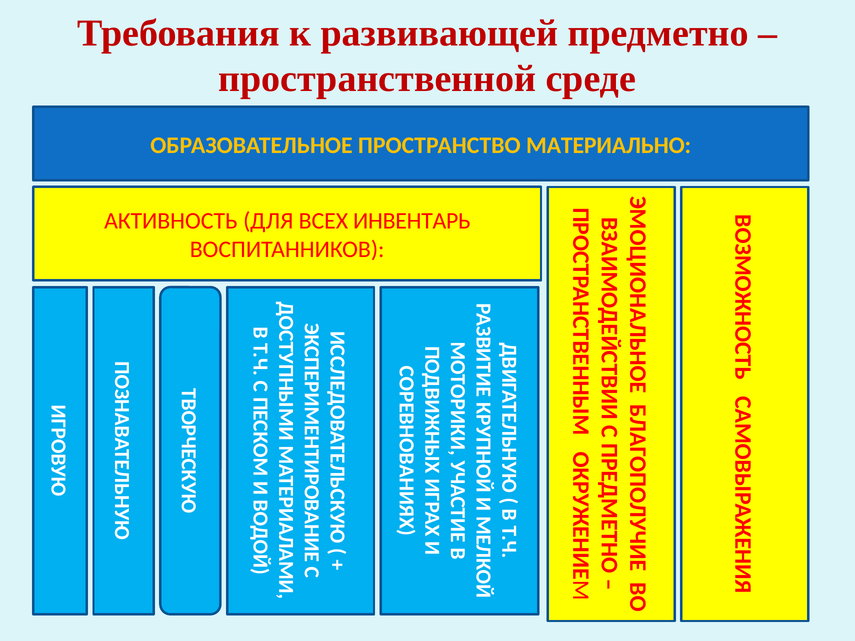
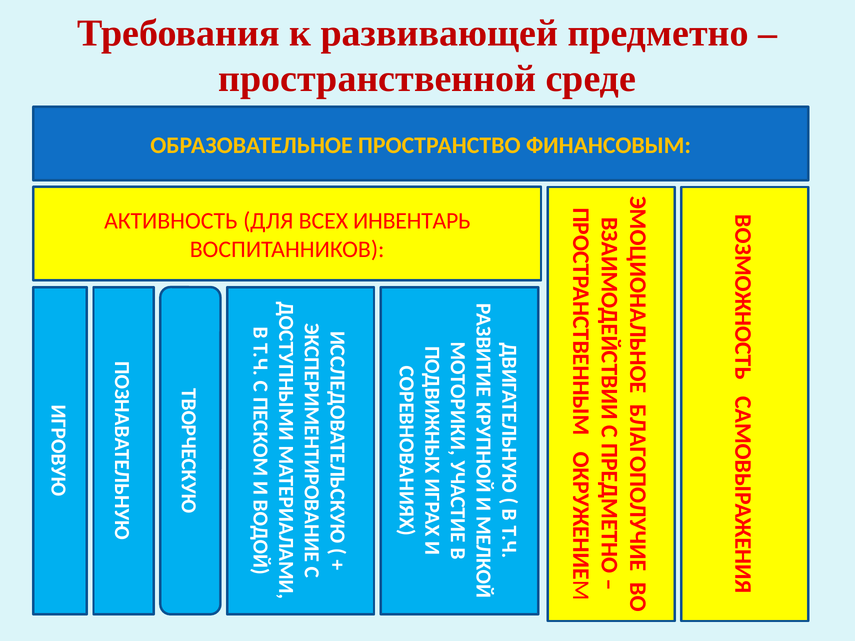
МАТЕРИАЛЬНО: МАТЕРИАЛЬНО -> ФИНАНСОВЫМ
